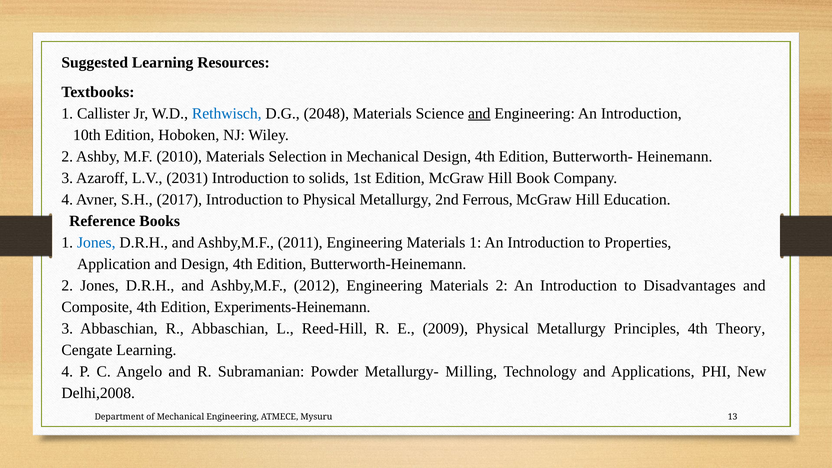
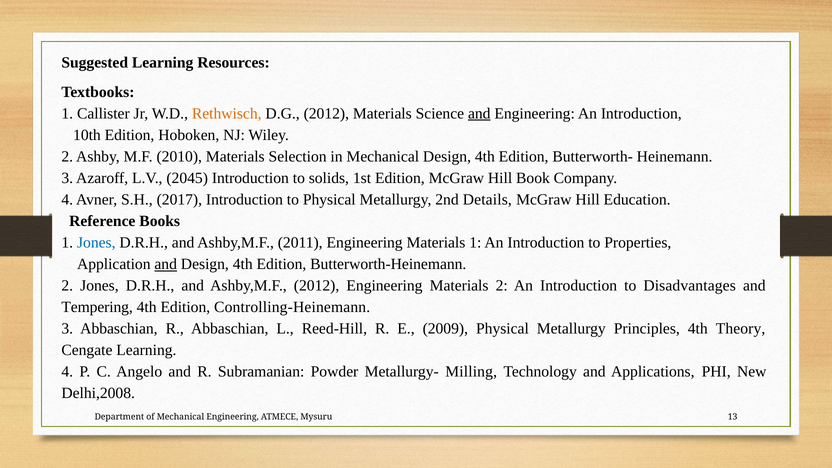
Rethwisch colour: blue -> orange
D.G 2048: 2048 -> 2012
2031: 2031 -> 2045
Ferrous: Ferrous -> Details
and at (166, 264) underline: none -> present
Composite: Composite -> Tempering
Experiments-Heinemann: Experiments-Heinemann -> Controlling-Heinemann
